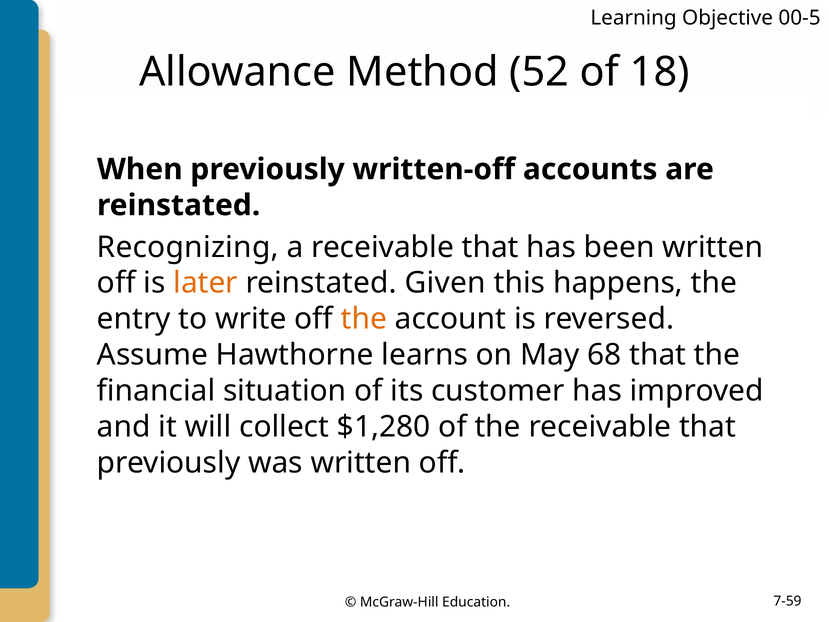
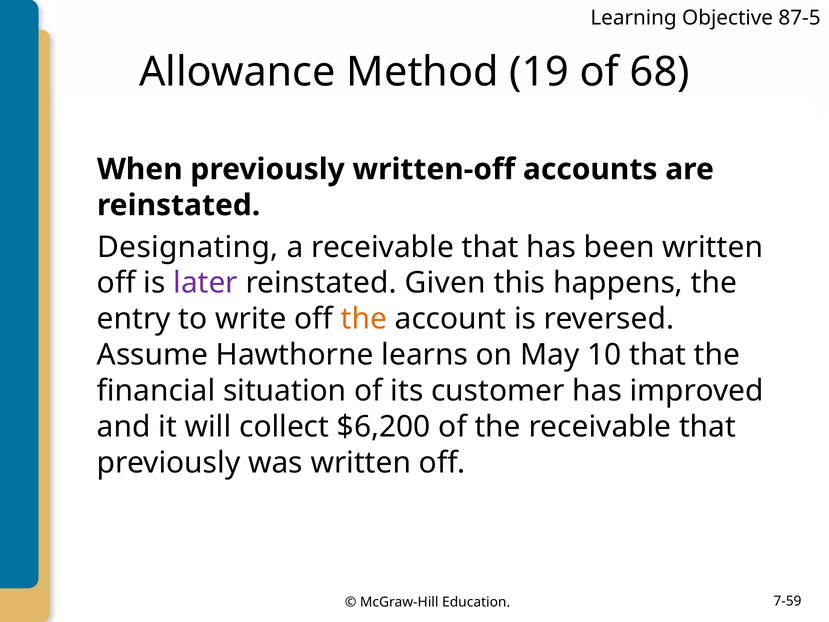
00-5: 00-5 -> 87-5
52: 52 -> 19
18: 18 -> 68
Recognizing: Recognizing -> Designating
later colour: orange -> purple
68: 68 -> 10
$1,280: $1,280 -> $6,200
